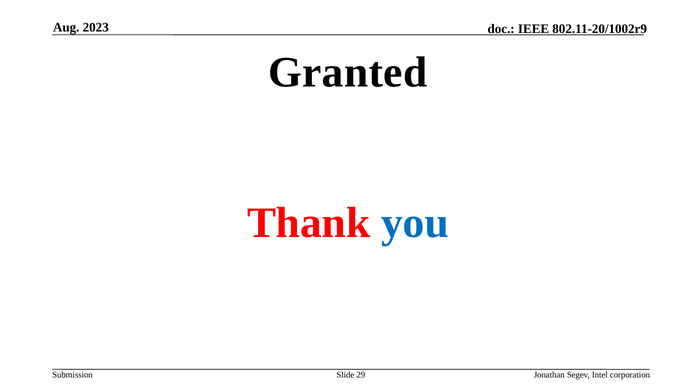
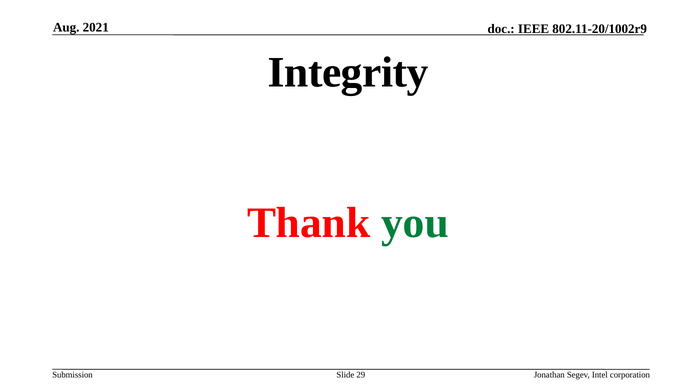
2023: 2023 -> 2021
Granted: Granted -> Integrity
you colour: blue -> green
